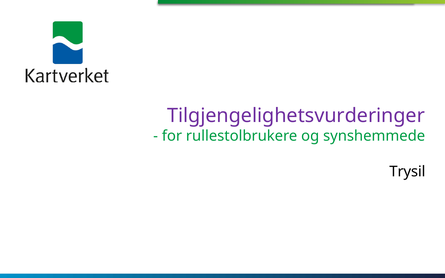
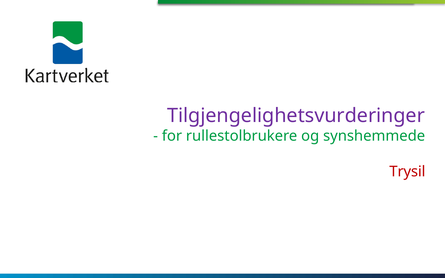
Trysil colour: black -> red
